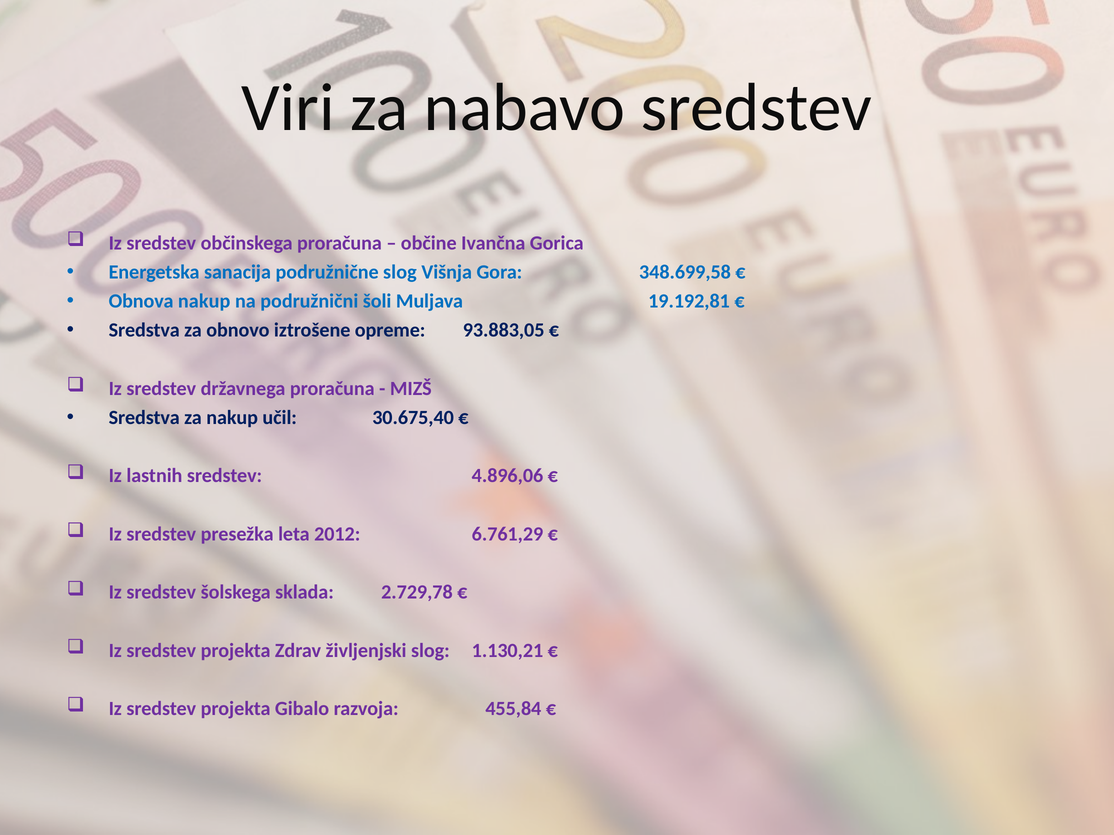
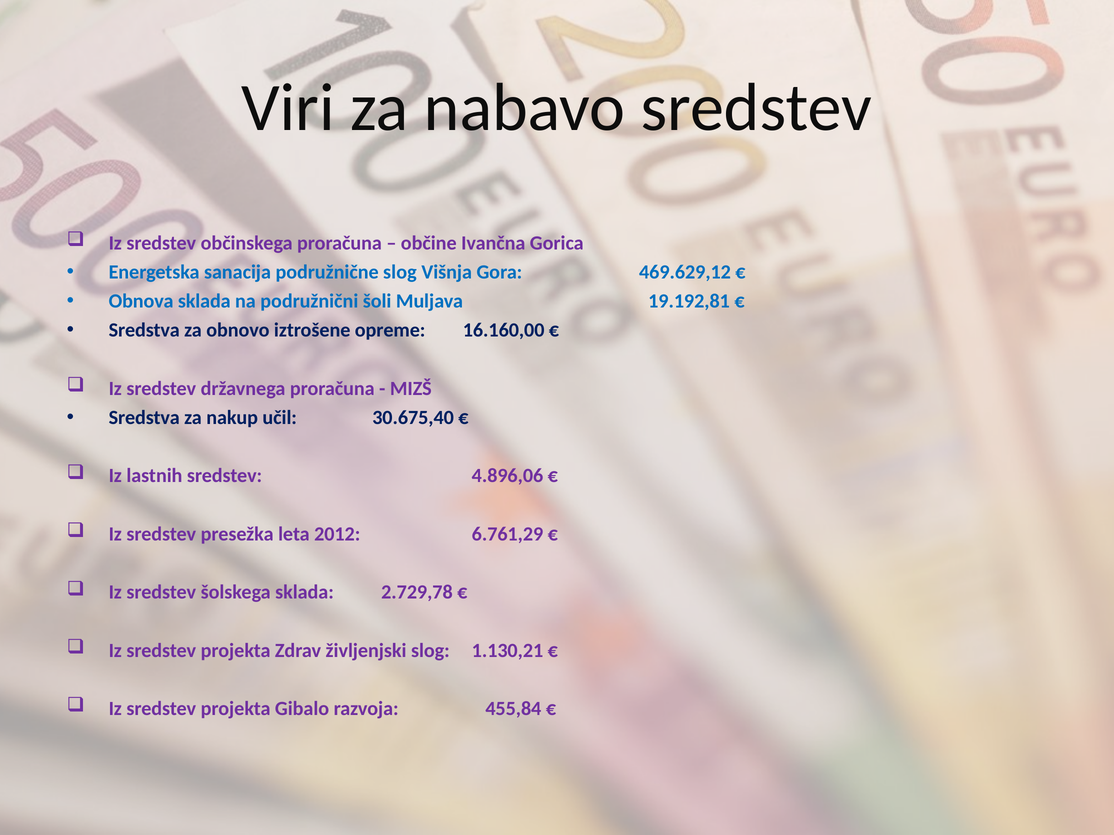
348.699,58: 348.699,58 -> 469.629,12
Obnova nakup: nakup -> sklada
93.883,05: 93.883,05 -> 16.160,00
